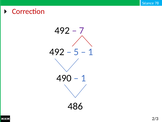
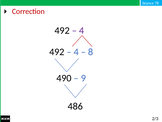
7 at (82, 30): 7 -> 4
5 at (76, 52): 5 -> 4
1 at (91, 52): 1 -> 8
1 at (83, 78): 1 -> 9
